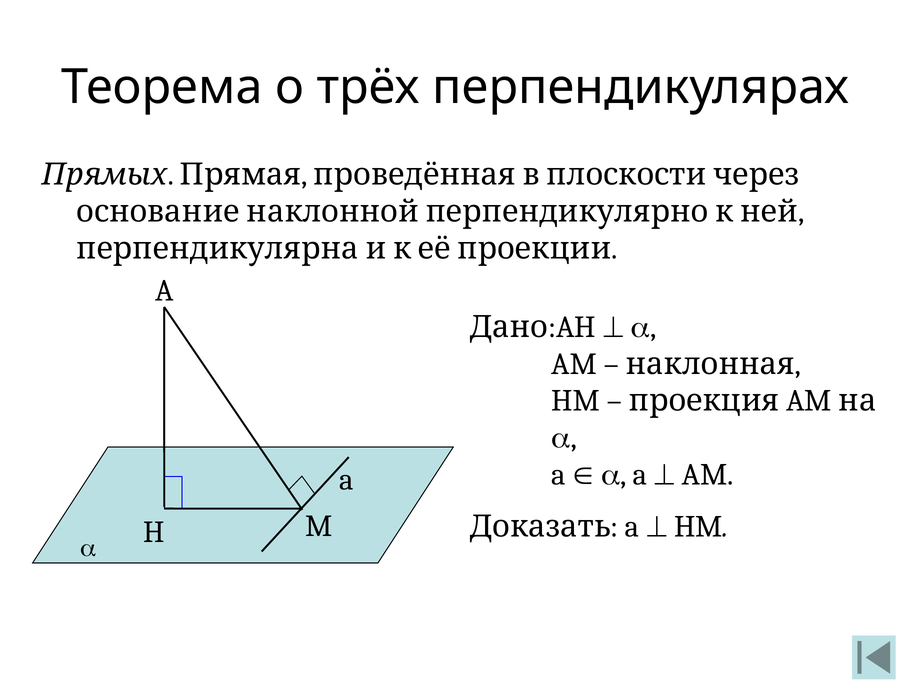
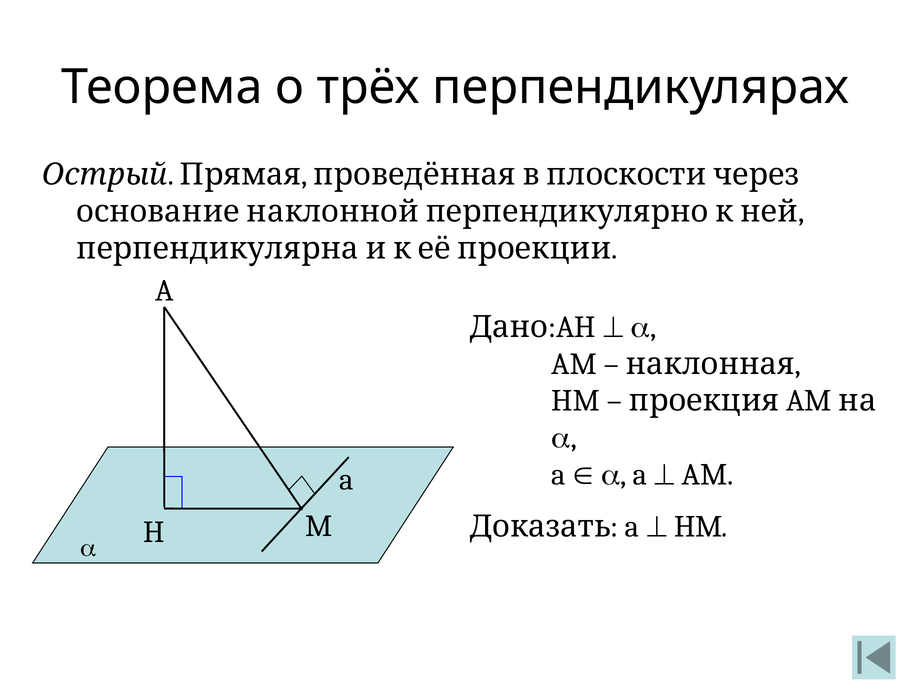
Прямых: Прямых -> Острый
